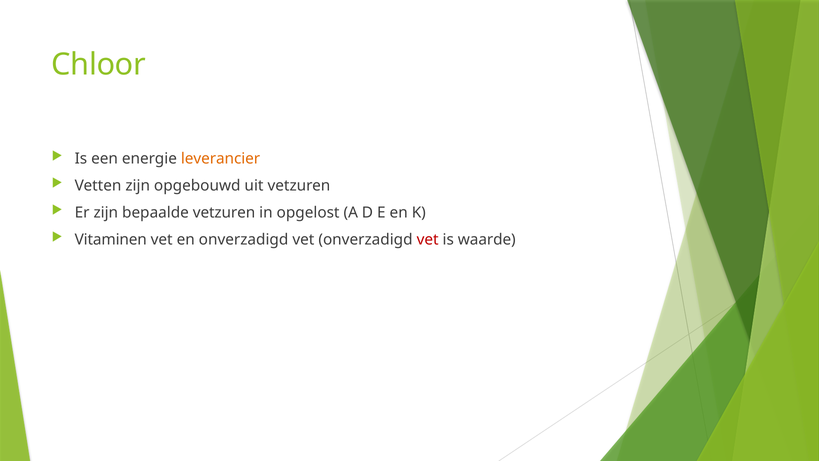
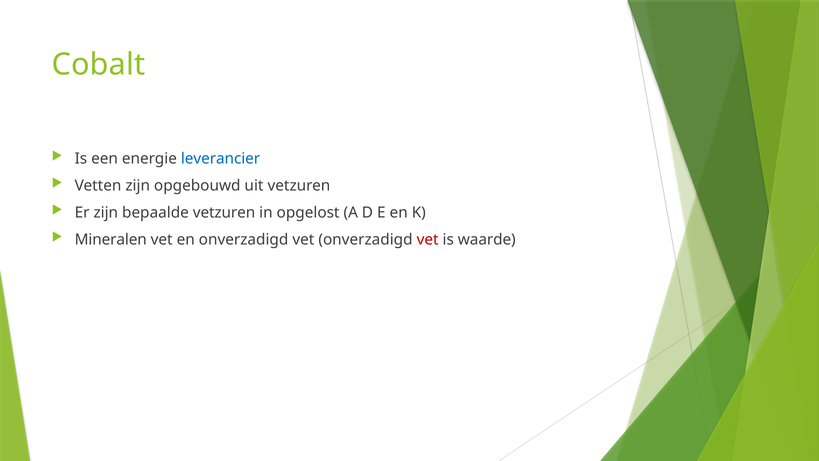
Chloor: Chloor -> Cobalt
leverancier colour: orange -> blue
Vitaminen: Vitaminen -> Mineralen
